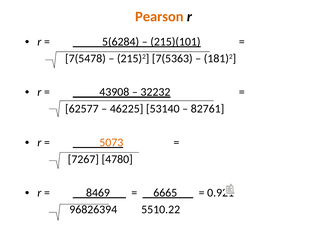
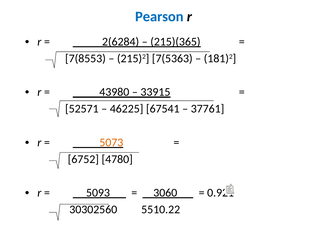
Pearson colour: orange -> blue
5(6284: 5(6284 -> 2(6284
215)(101: 215)(101 -> 215)(365
7(5478: 7(5478 -> 7(8553
43908: 43908 -> 43980
32232: 32232 -> 33915
62577: 62577 -> 52571
53140: 53140 -> 67541
82761: 82761 -> 37761
7267: 7267 -> 6752
8469: 8469 -> 5093
6665: 6665 -> 3060
96826394: 96826394 -> 30302560
